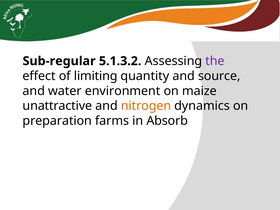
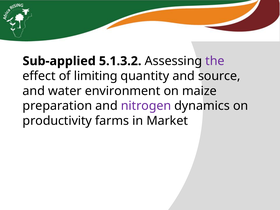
Sub-regular: Sub-regular -> Sub-applied
unattractive: unattractive -> preparation
nitrogen colour: orange -> purple
preparation: preparation -> productivity
Absorb: Absorb -> Market
